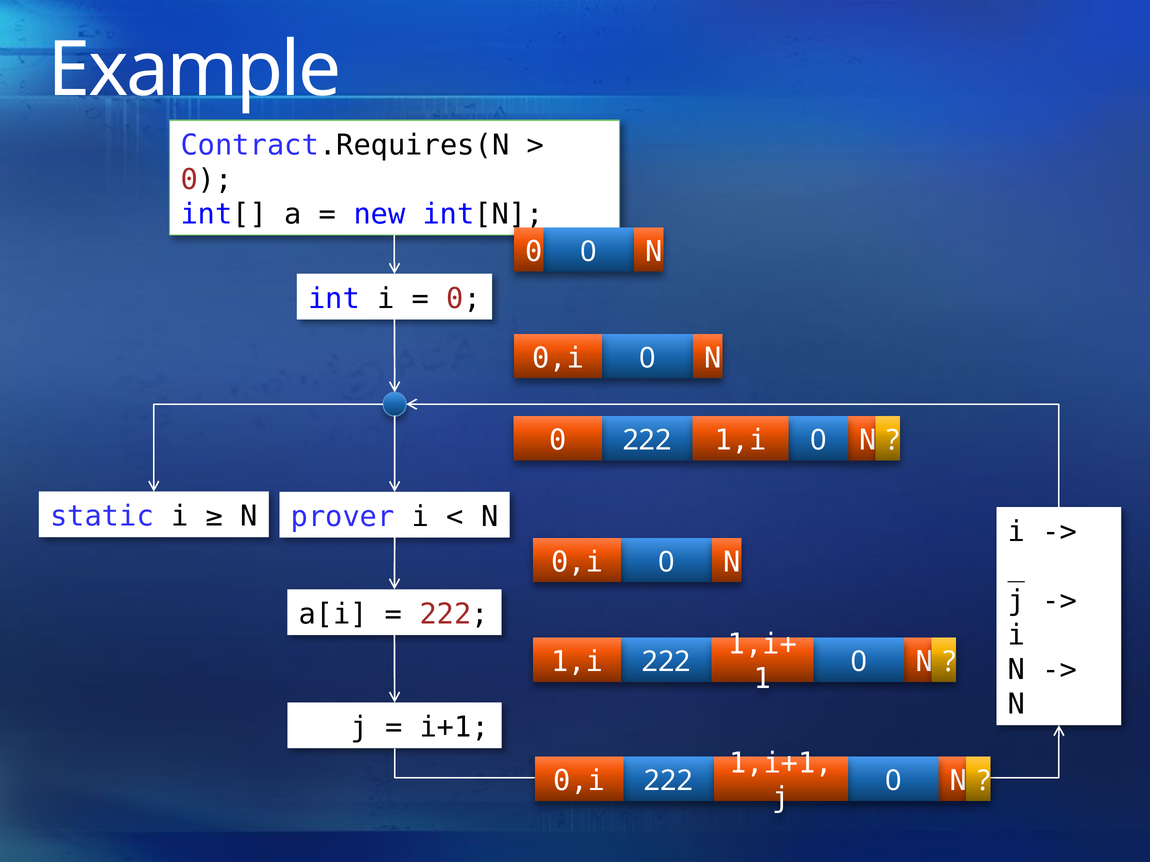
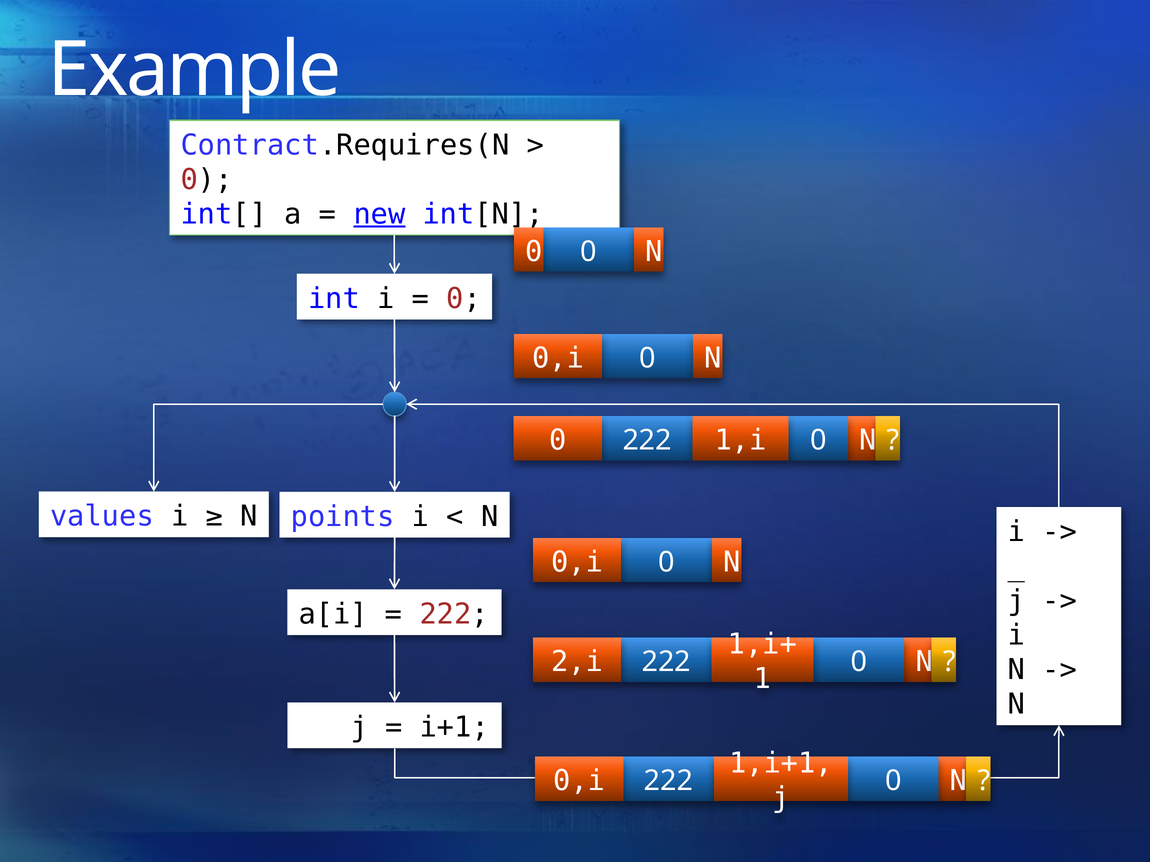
new underline: none -> present
static: static -> values
prover: prover -> points
1,i at (577, 662): 1,i -> 2,i
